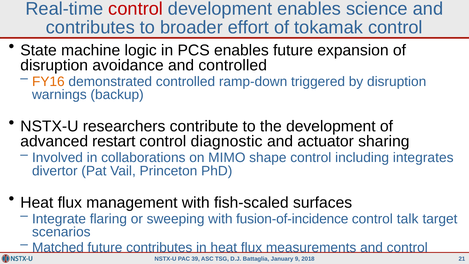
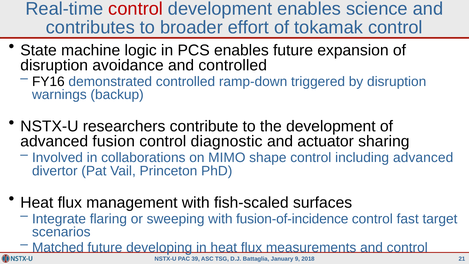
FY16 colour: orange -> black
restart: restart -> fusion
including integrates: integrates -> advanced
talk: talk -> fast
future contributes: contributes -> developing
